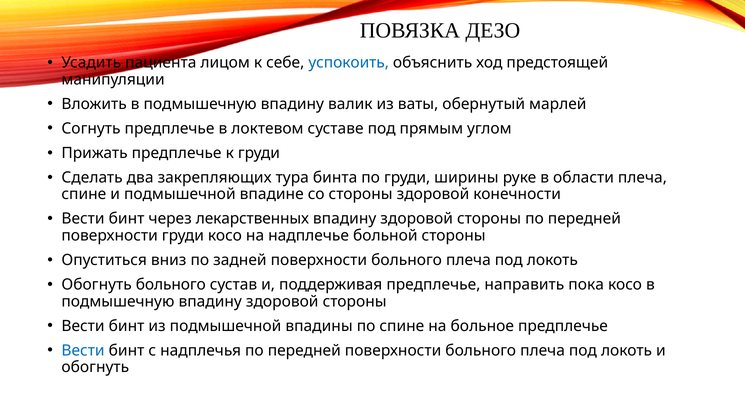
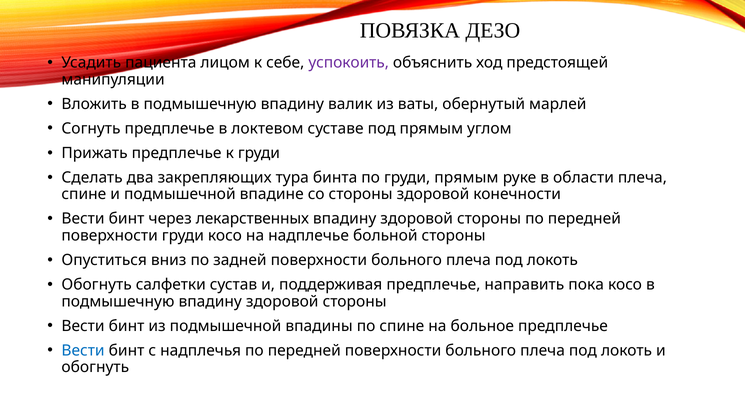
успокоить colour: blue -> purple
груди ширины: ширины -> прямым
Обогнуть больного: больного -> салфетки
